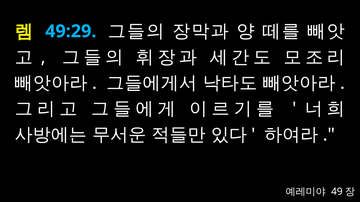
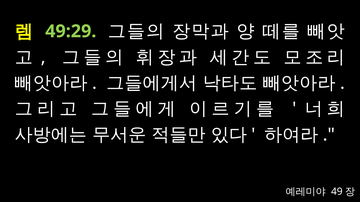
49:29 colour: light blue -> light green
